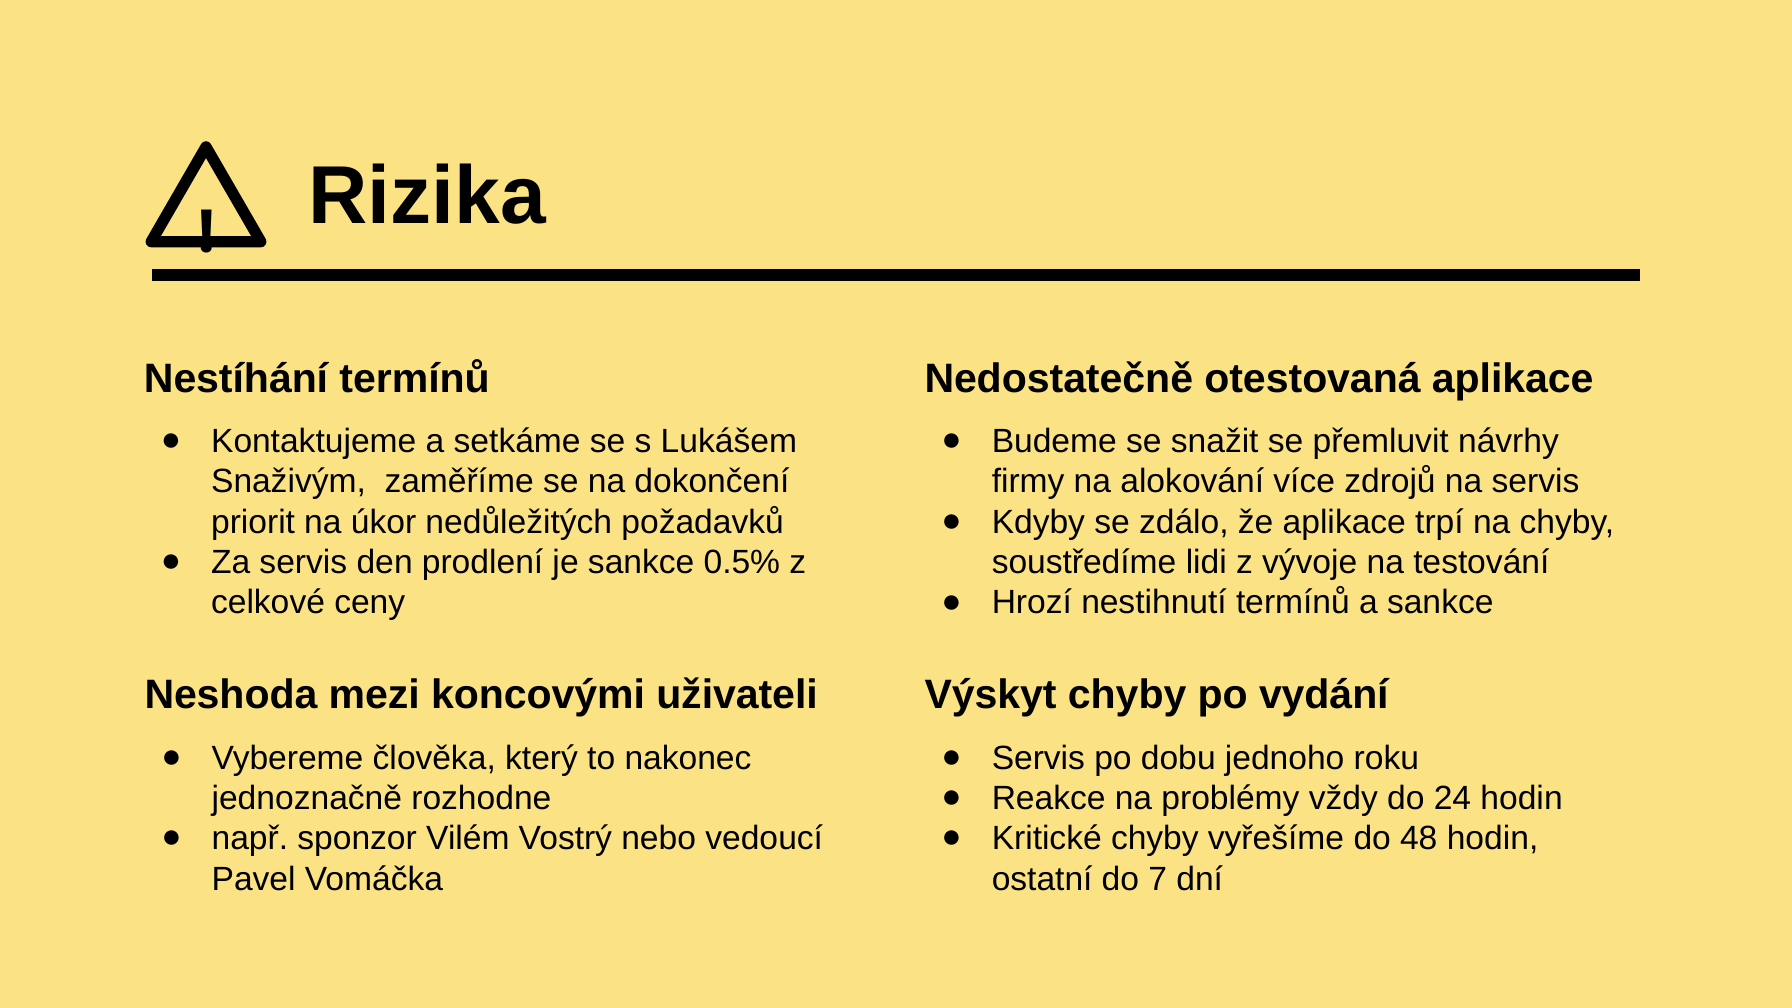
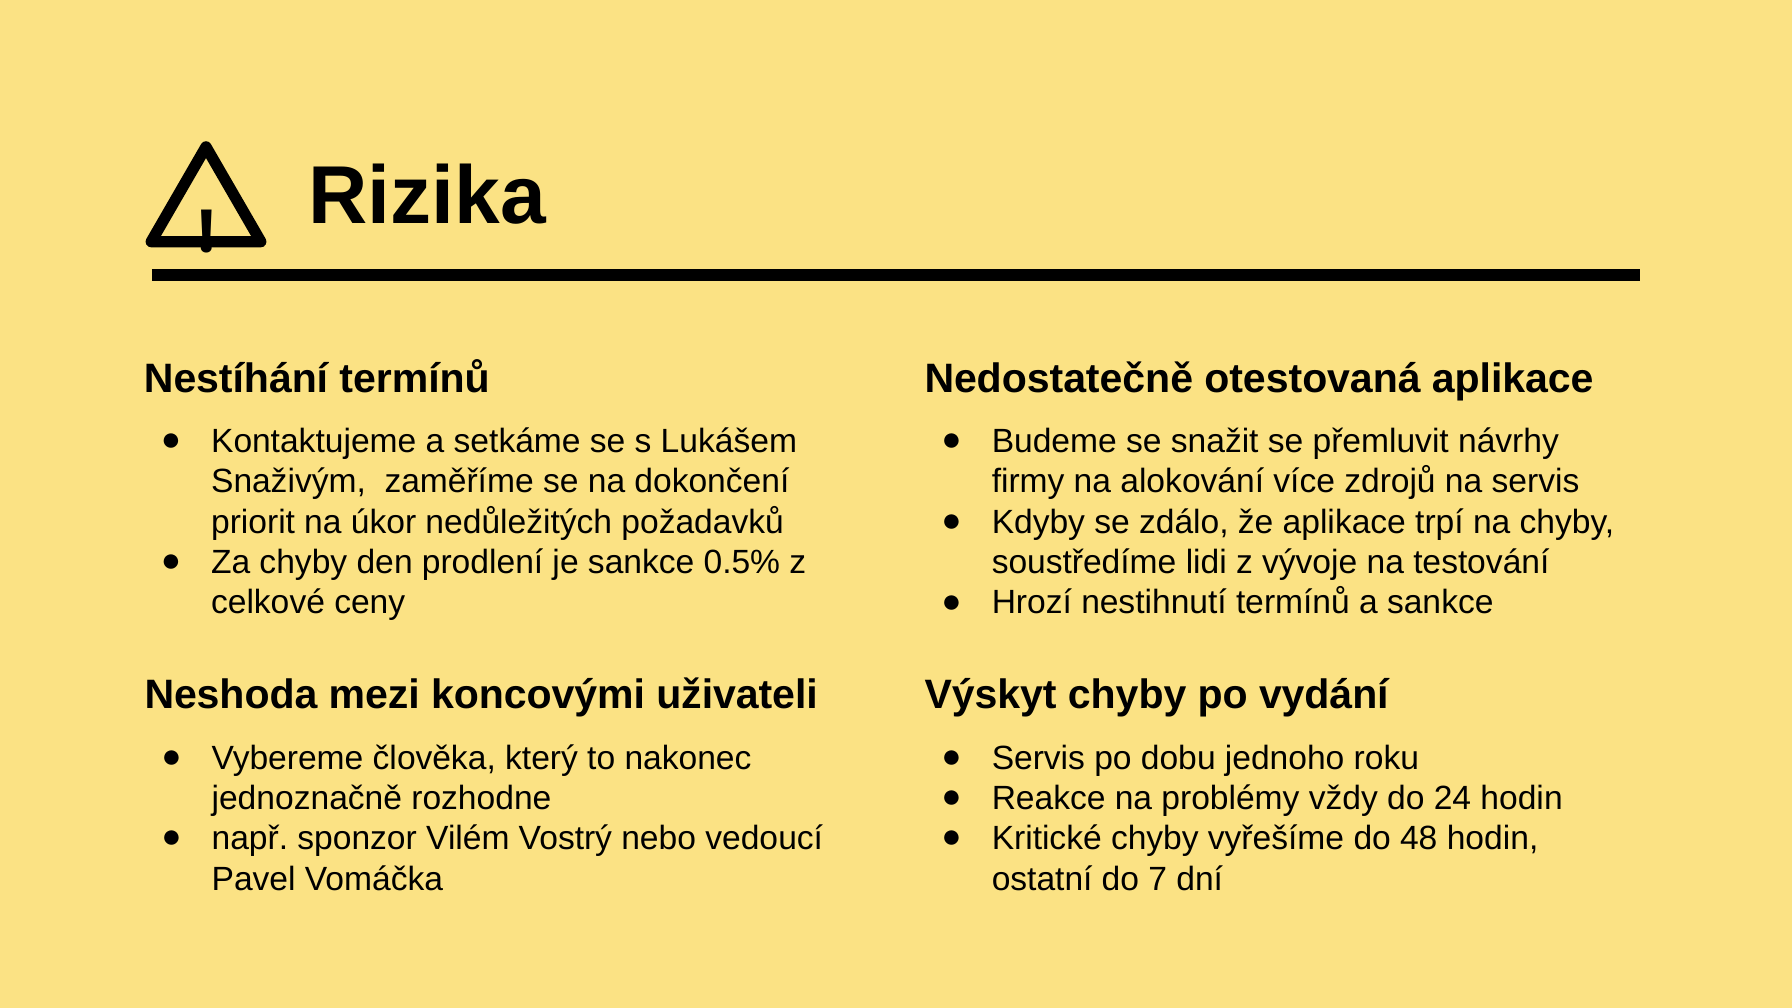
Za servis: servis -> chyby
